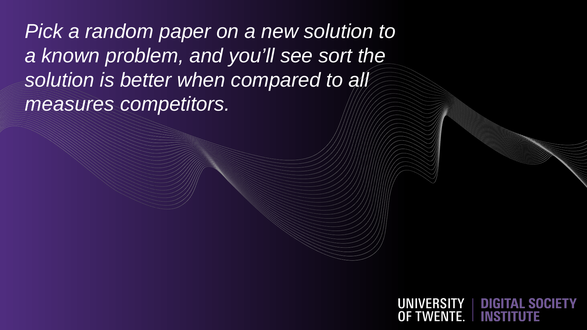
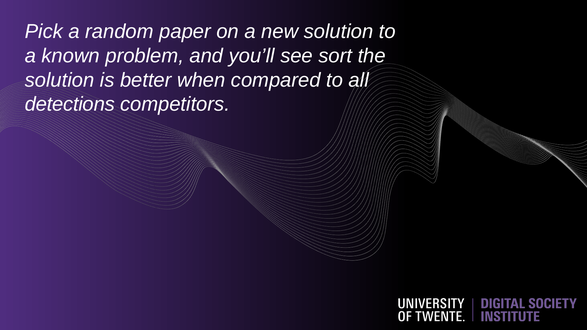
measures: measures -> detections
